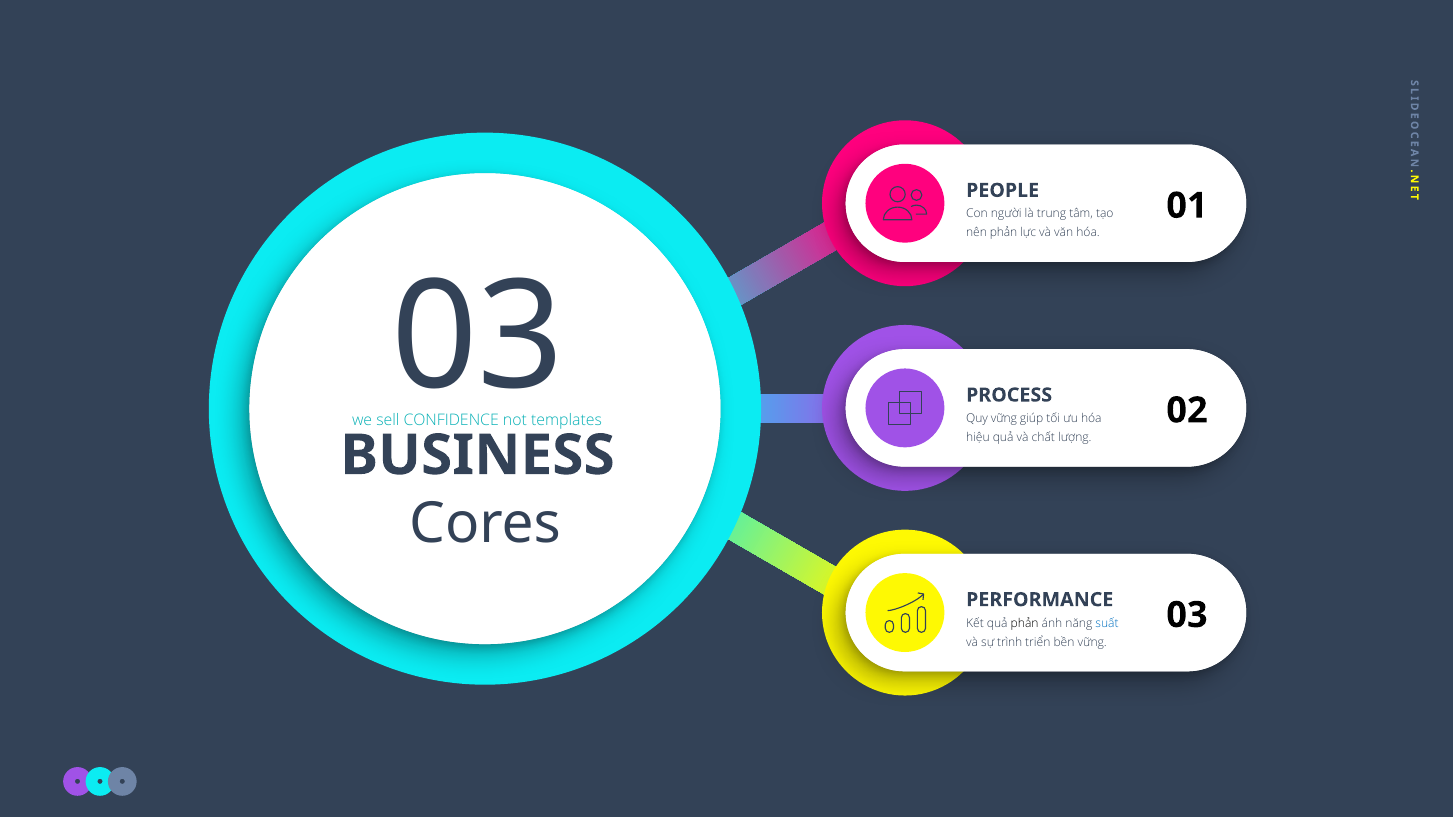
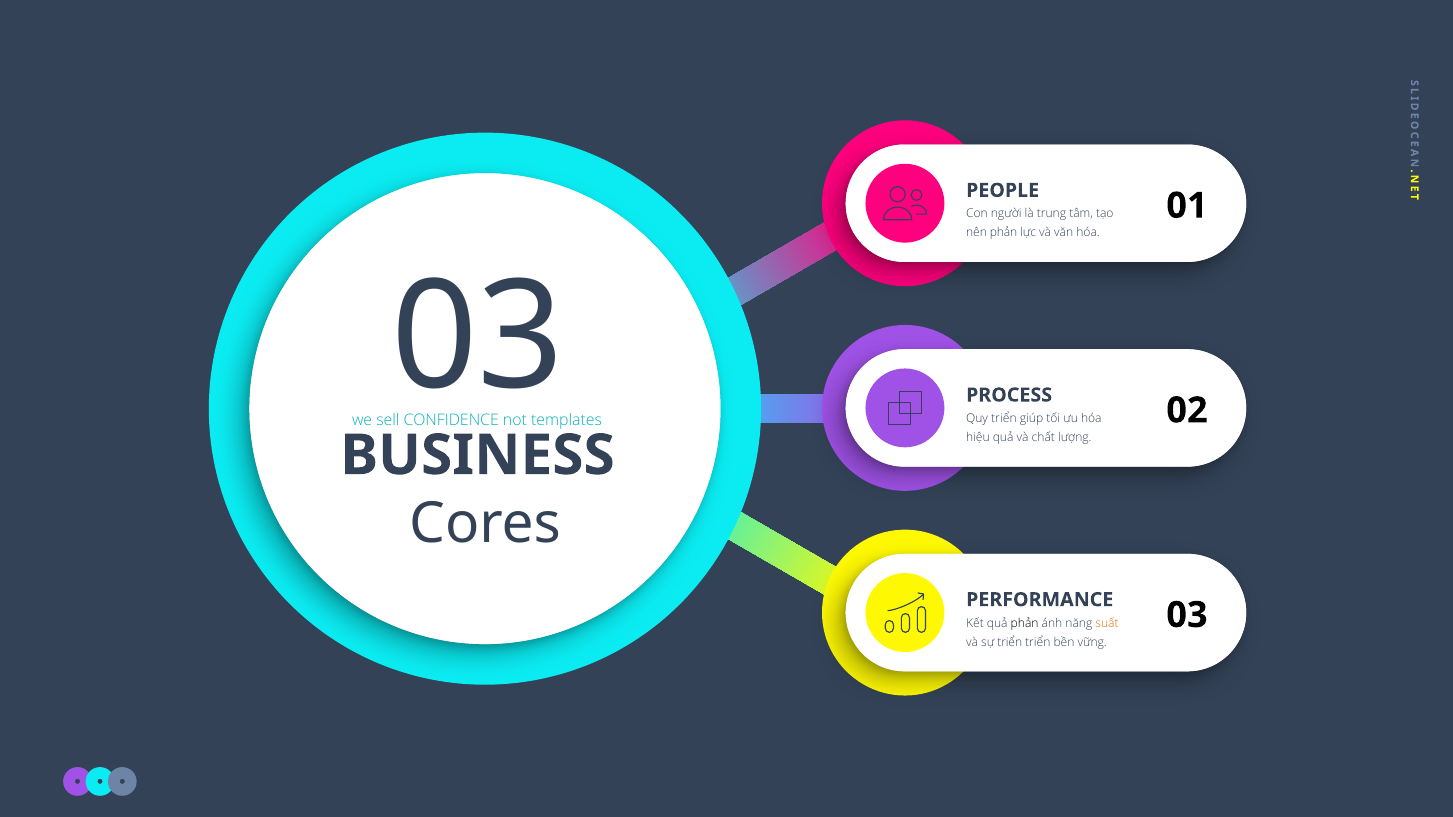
Quy vững: vững -> triển
suất colour: blue -> orange
sự trình: trình -> triển
